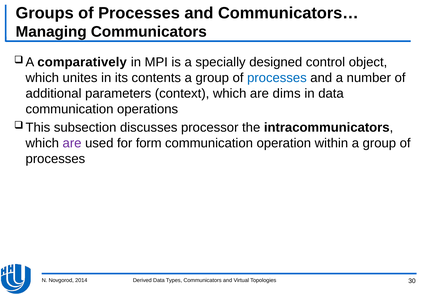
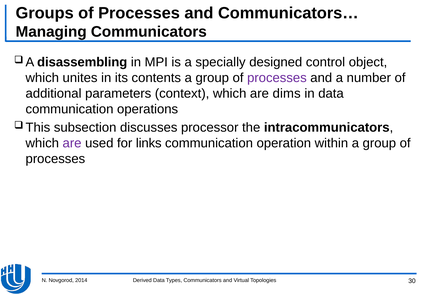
comparatively: comparatively -> disassembling
processes at (277, 78) colour: blue -> purple
form: form -> links
